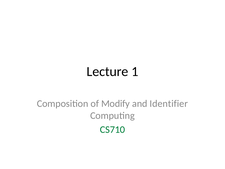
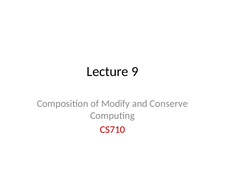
1: 1 -> 9
Identifier: Identifier -> Conserve
CS710 colour: green -> red
